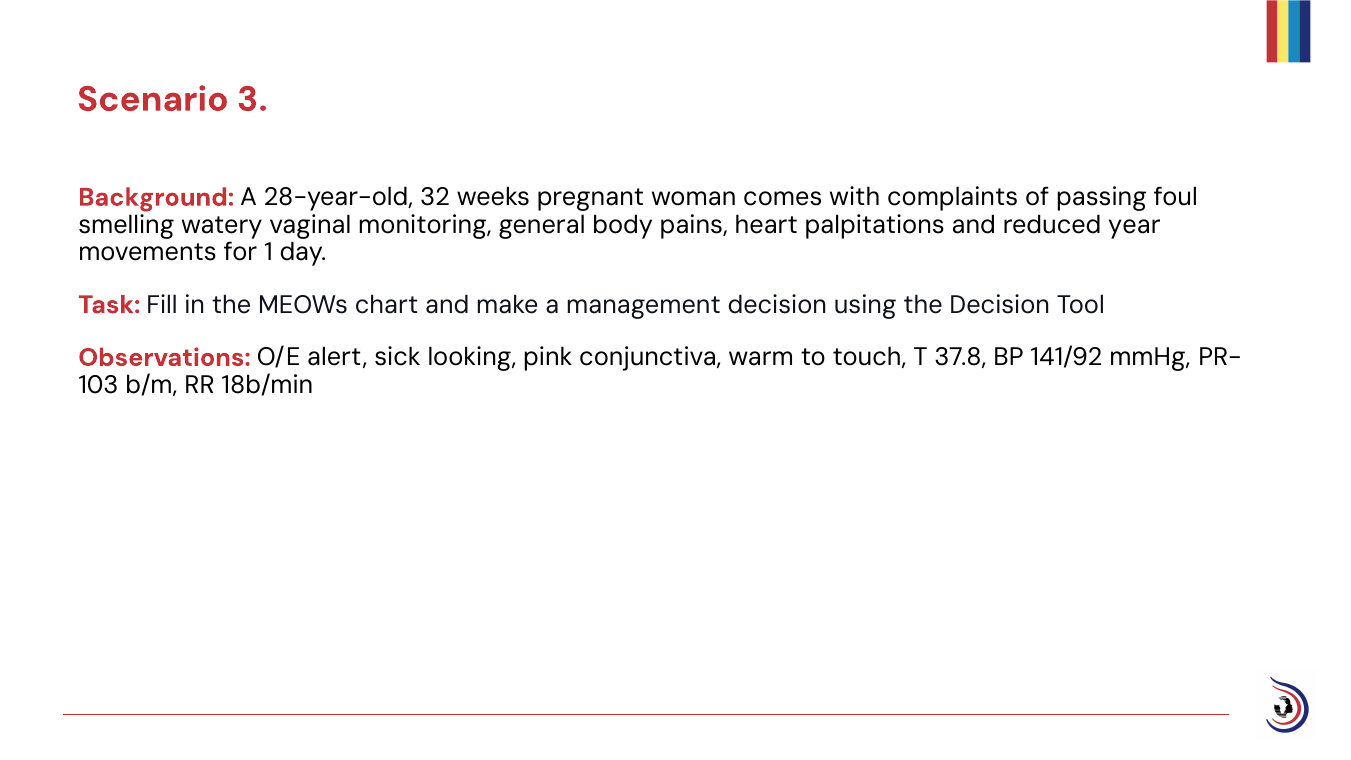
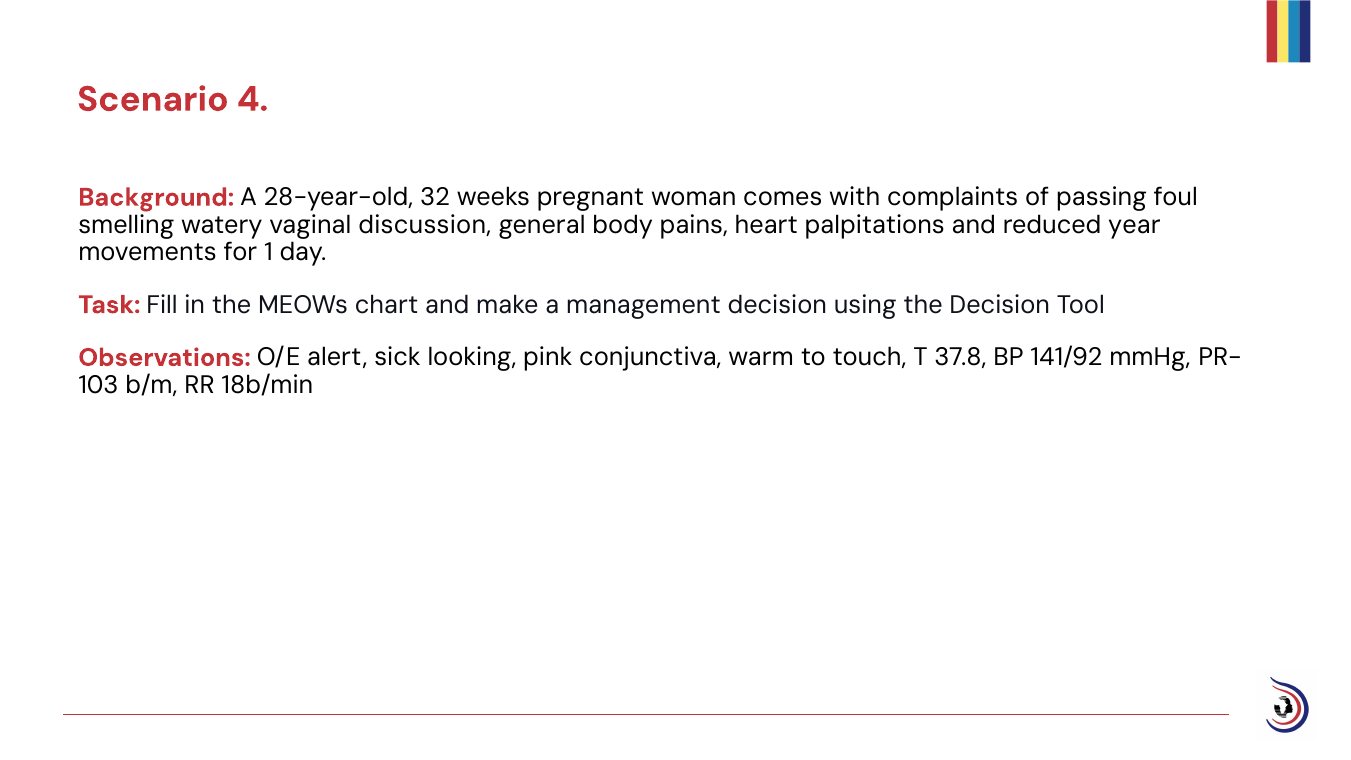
3: 3 -> 4
monitoring: monitoring -> discussion
